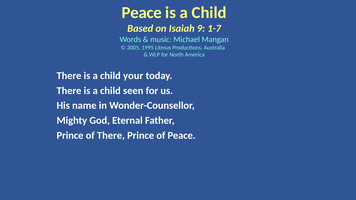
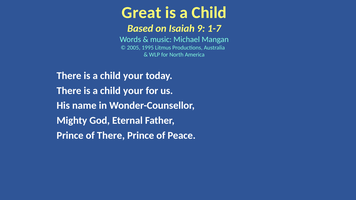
Peace at (142, 13): Peace -> Great
seen at (133, 91): seen -> your
